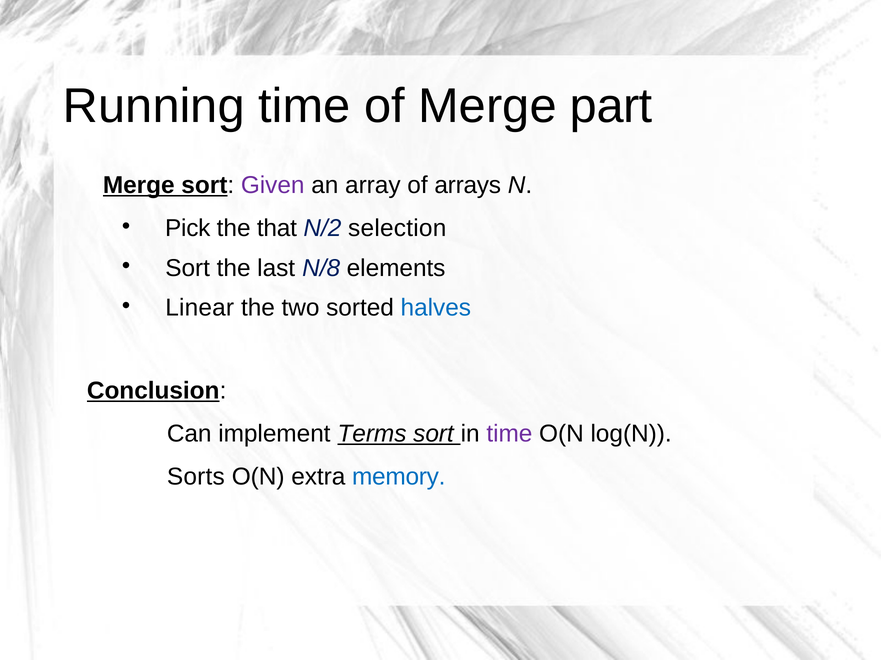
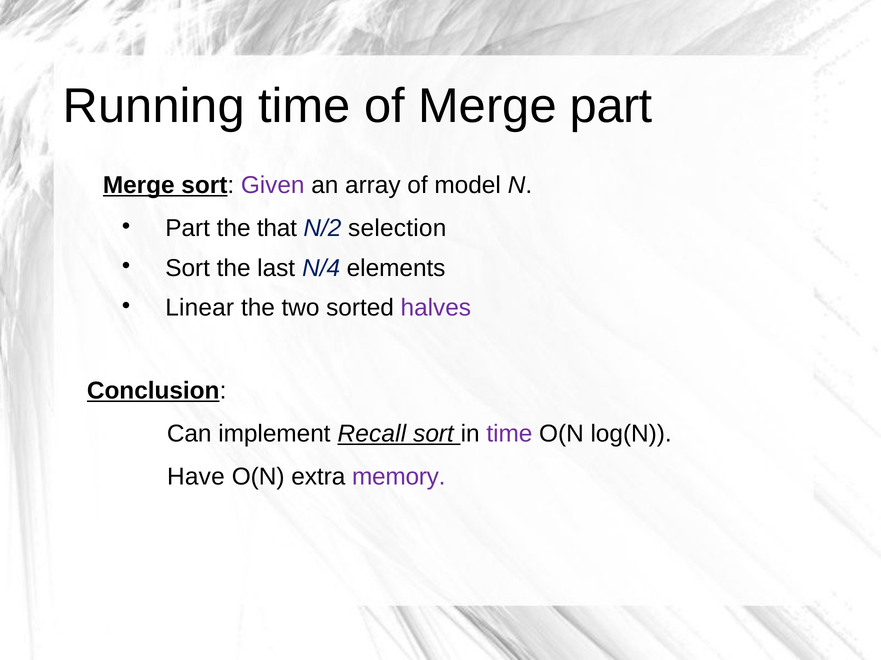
arrays: arrays -> model
Pick at (188, 228): Pick -> Part
N/8: N/8 -> N/4
halves colour: blue -> purple
Terms: Terms -> Recall
Sorts: Sorts -> Have
memory colour: blue -> purple
